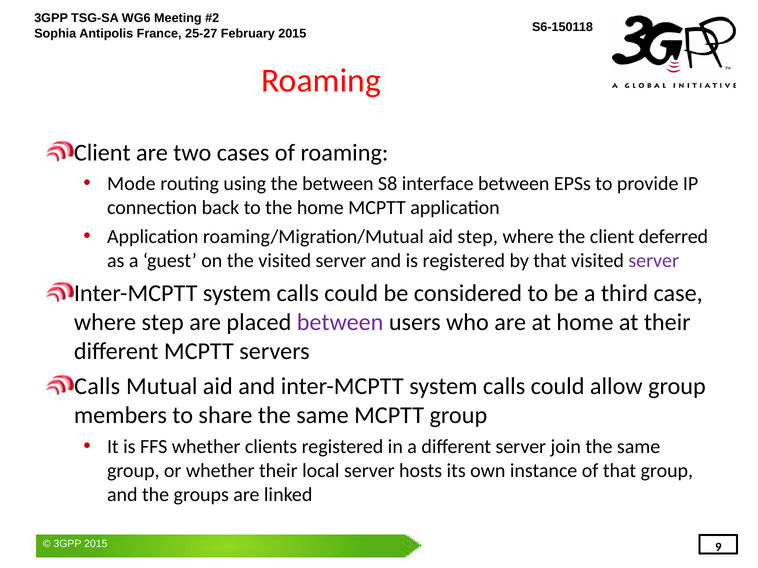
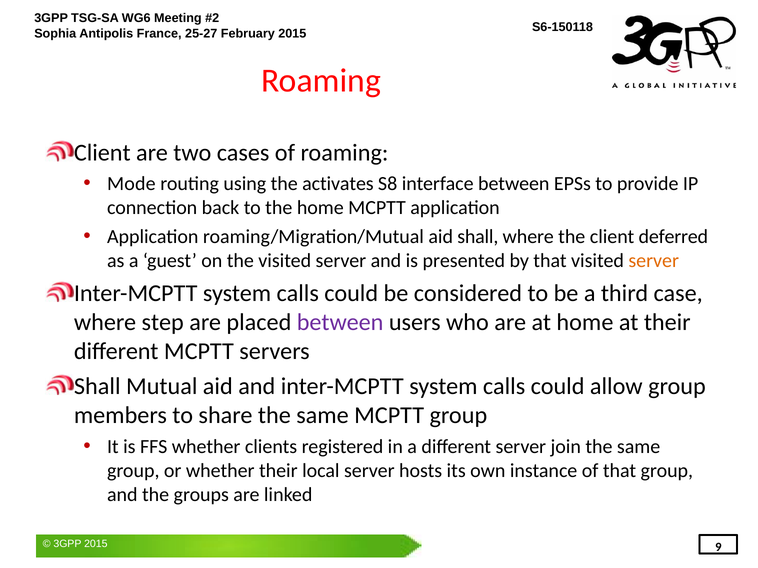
the between: between -> activates
aid step: step -> shall
is registered: registered -> presented
server at (654, 261) colour: purple -> orange
Calls at (97, 387): Calls -> Shall
